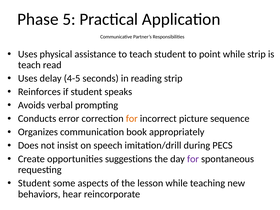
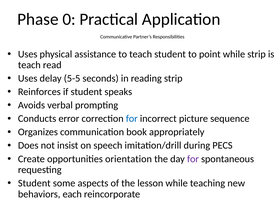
5: 5 -> 0
4-5: 4-5 -> 5-5
for at (132, 119) colour: orange -> blue
suggestions: suggestions -> orientation
hear: hear -> each
